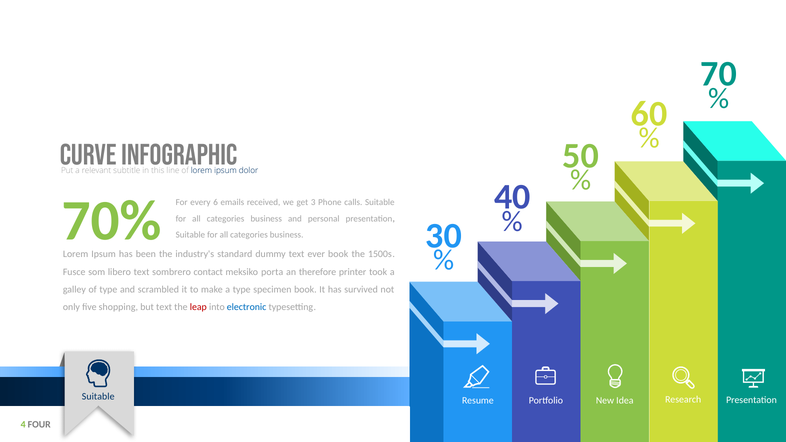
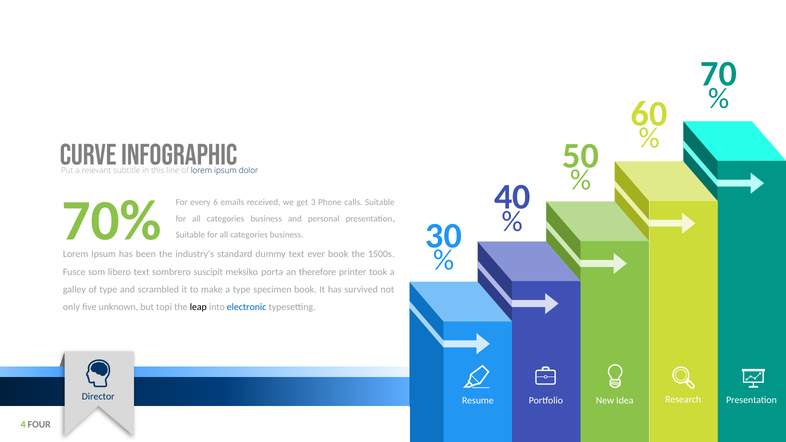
contact: contact -> suscipit
shopping: shopping -> unknown
but text: text -> topi
leap colour: red -> black
Suitable at (98, 397): Suitable -> Director
